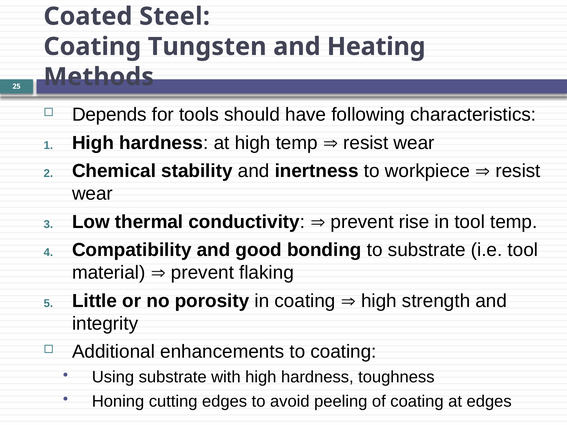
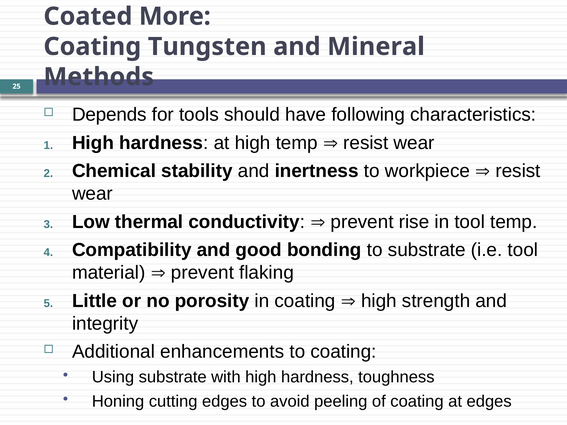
Steel: Steel -> More
Heating: Heating -> Mineral
